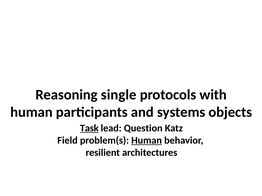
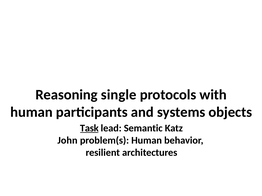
Question: Question -> Semantic
Field: Field -> John
Human at (147, 141) underline: present -> none
